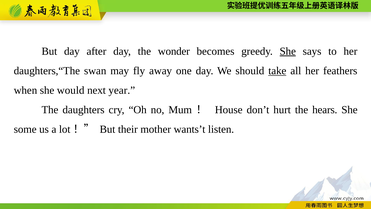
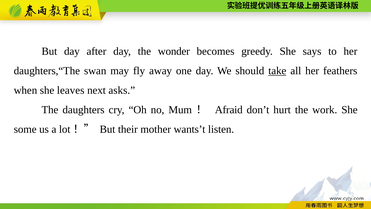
She at (288, 51) underline: present -> none
would: would -> leaves
year: year -> asks
House: House -> Afraid
hears: hears -> work
